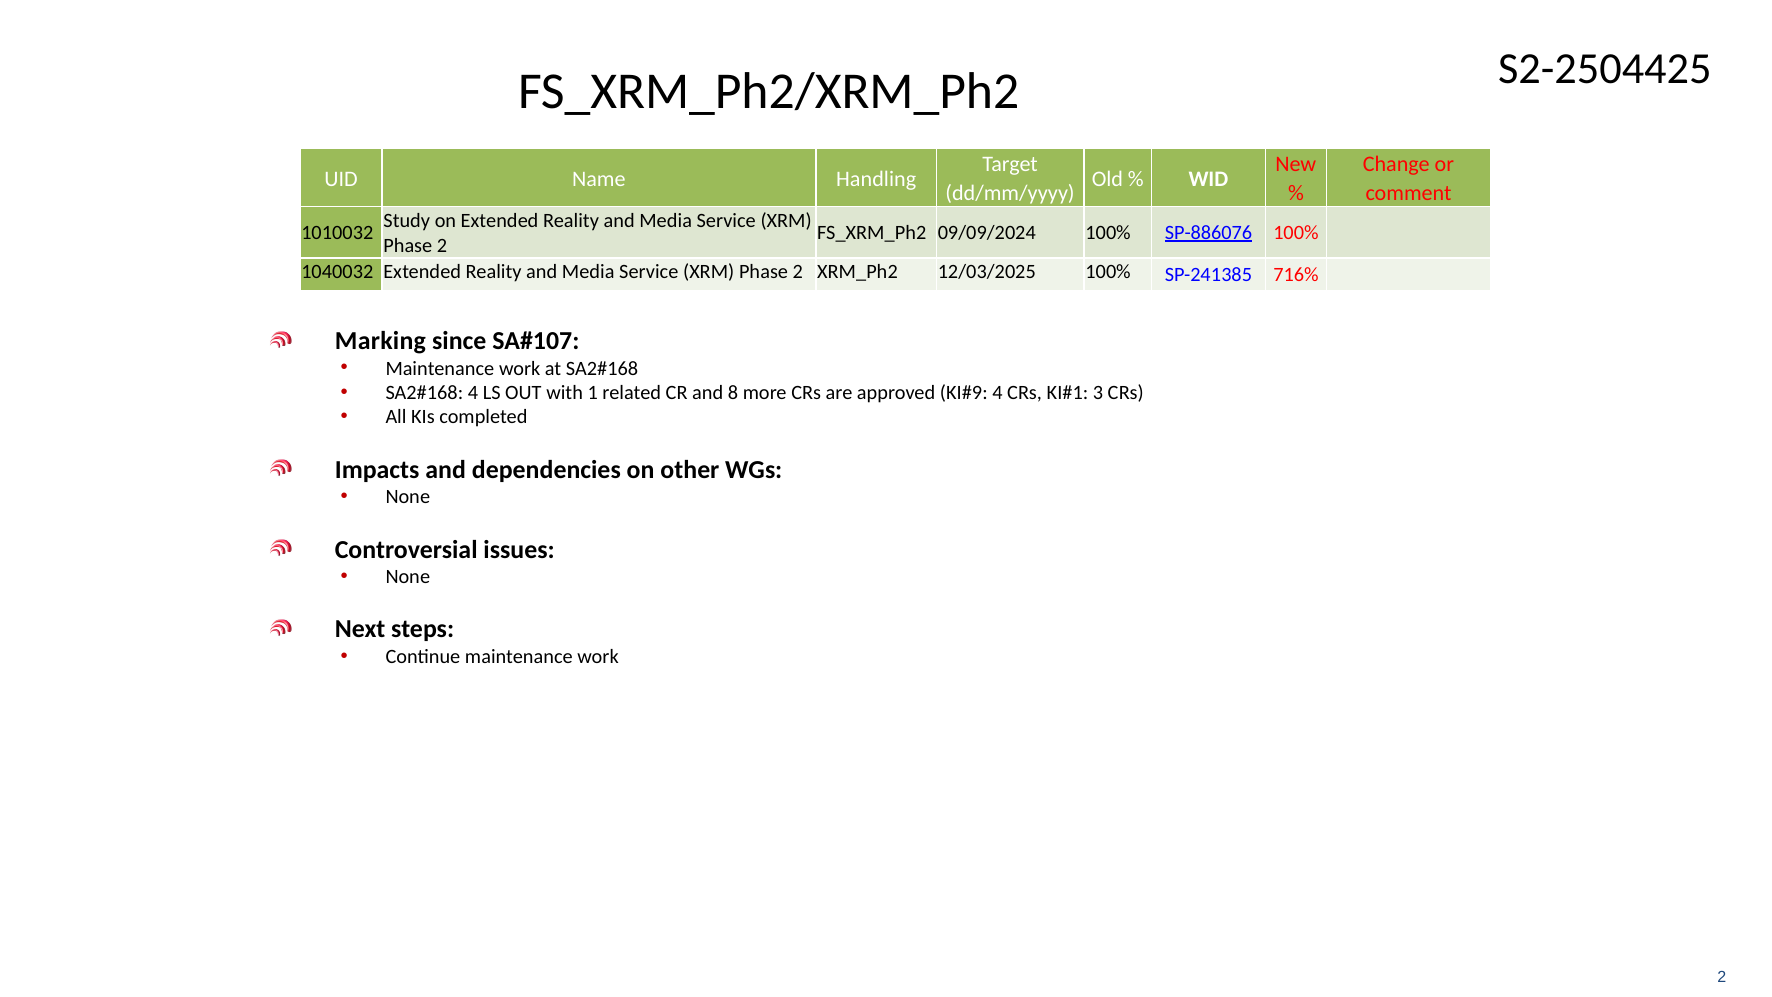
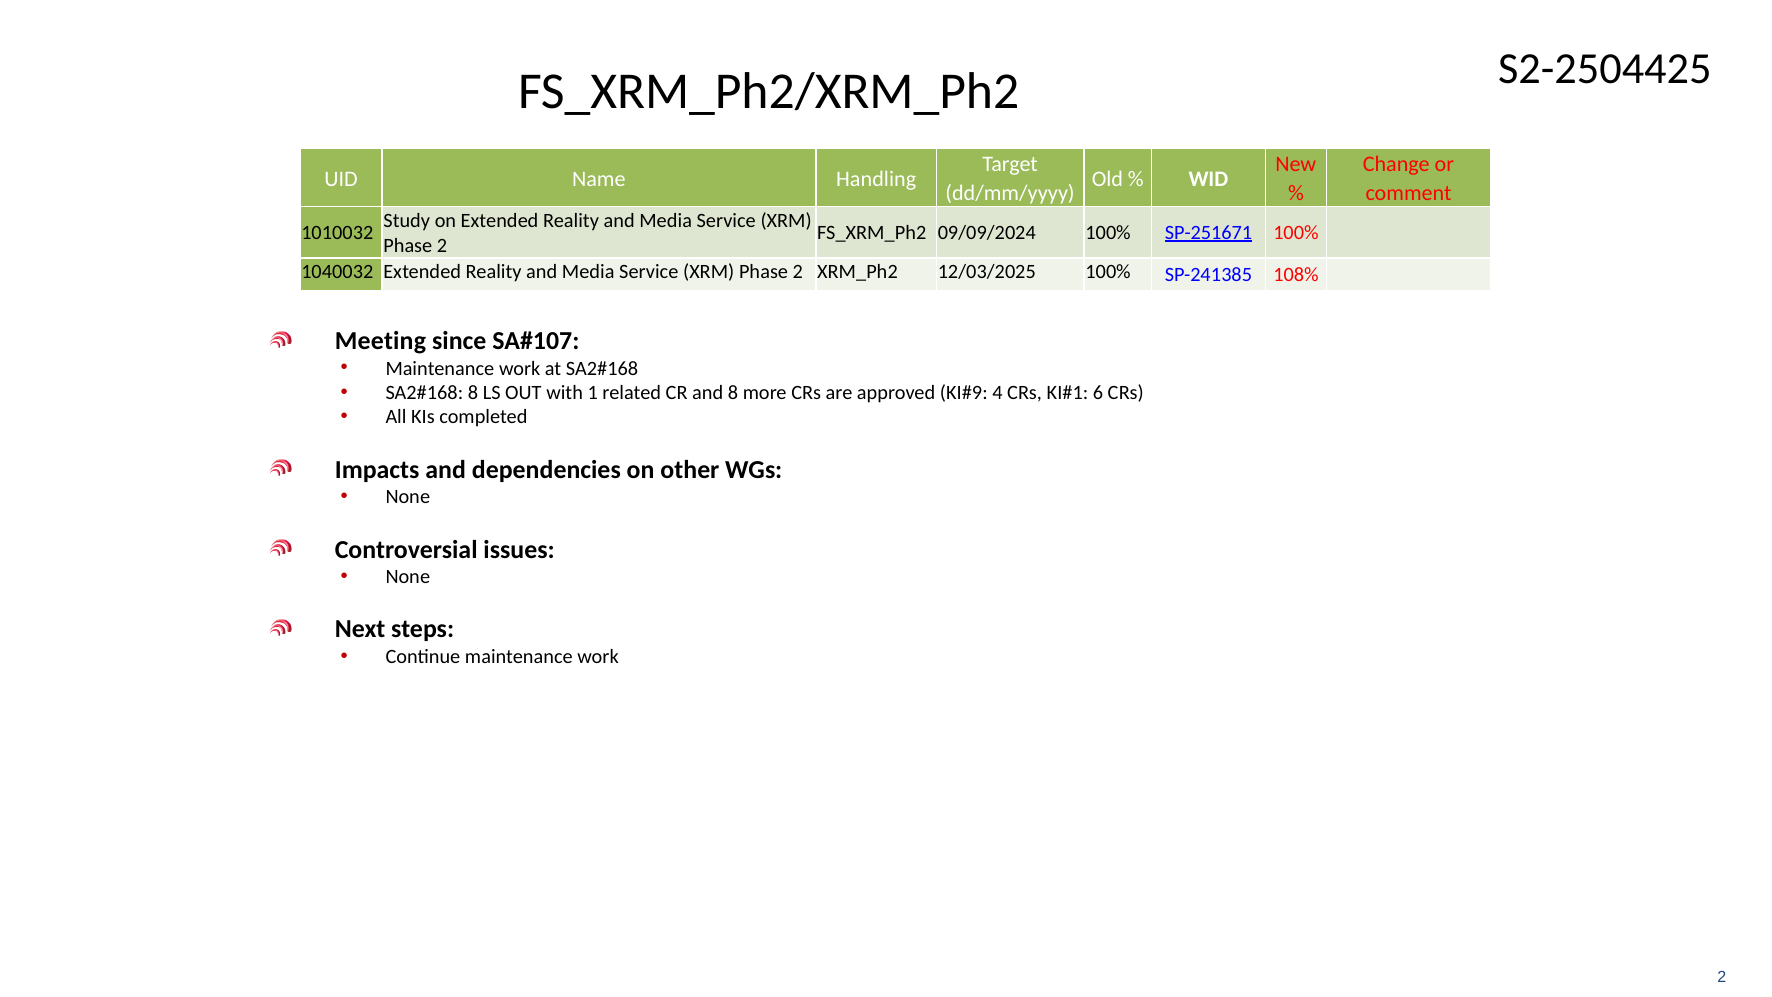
SP-886076: SP-886076 -> SP-251671
716%: 716% -> 108%
Marking: Marking -> Meeting
4 at (473, 393): 4 -> 8
3: 3 -> 6
